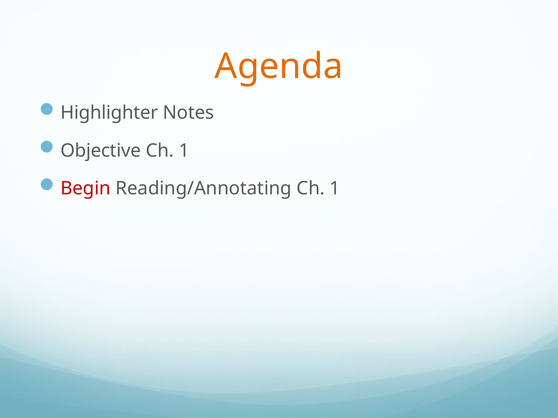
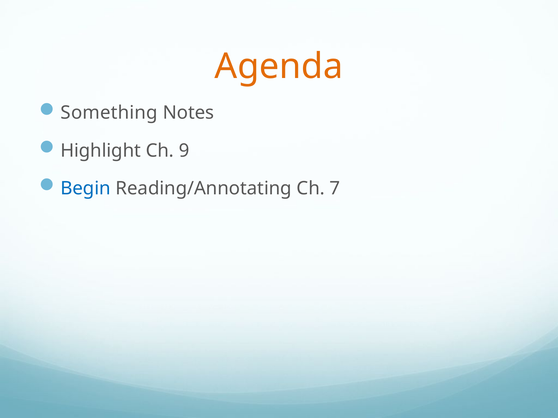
Highlighter: Highlighter -> Something
Objective: Objective -> Highlight
1 at (184, 151): 1 -> 9
Begin colour: red -> blue
Reading/Annotating Ch 1: 1 -> 7
